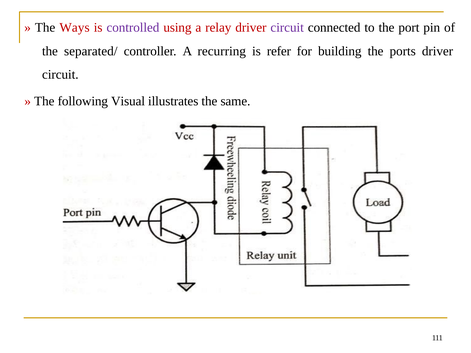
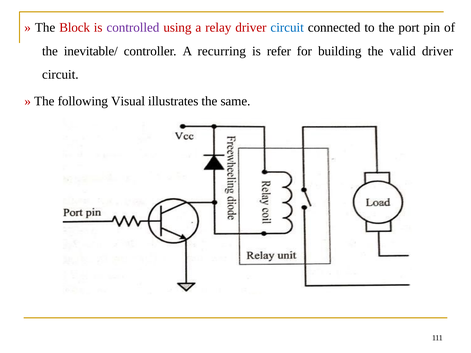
Ways: Ways -> Block
circuit at (287, 28) colour: purple -> blue
separated/: separated/ -> inevitable/
ports: ports -> valid
